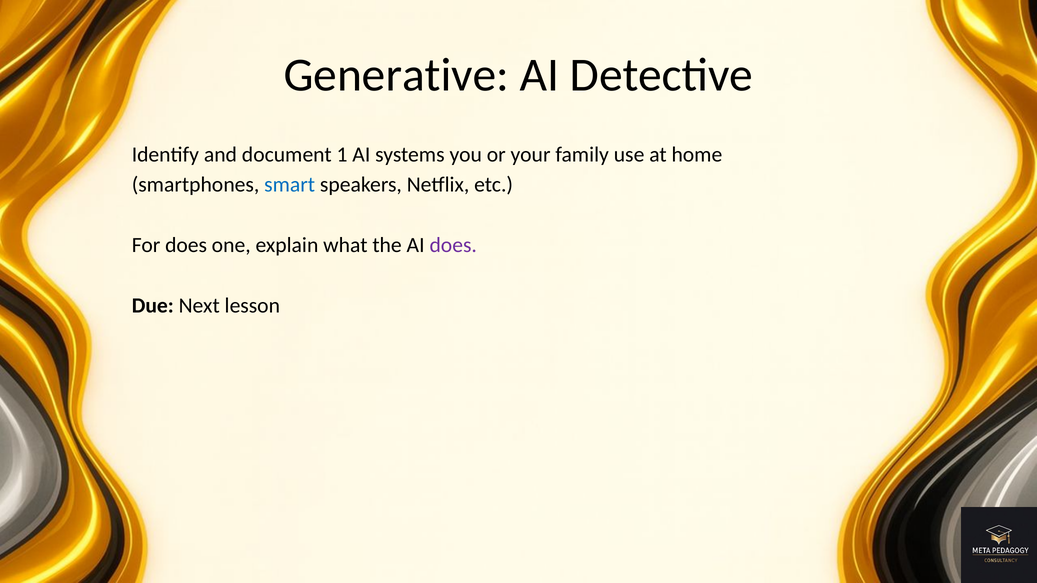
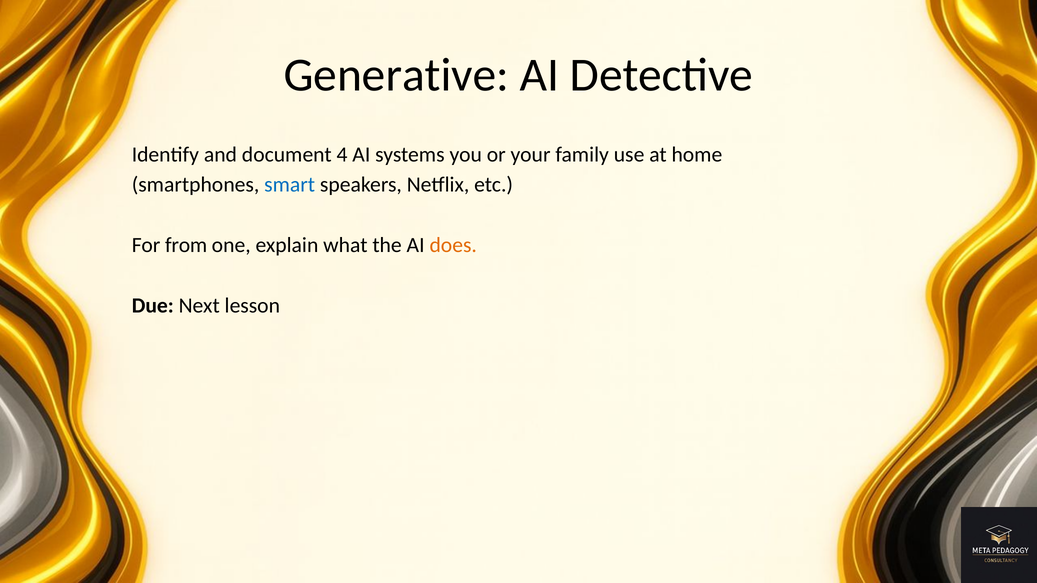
1: 1 -> 4
For does: does -> from
does at (453, 245) colour: purple -> orange
